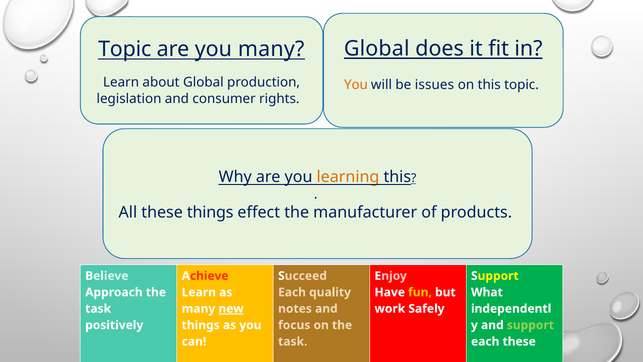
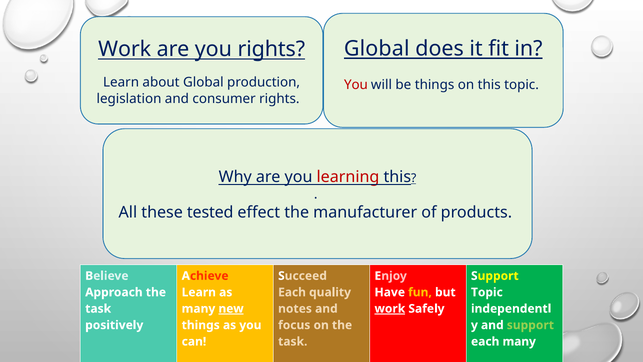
Topic at (125, 49): Topic -> Work
you many: many -> rights
You at (356, 85) colour: orange -> red
be issues: issues -> things
learning colour: orange -> red
these things: things -> tested
What at (487, 292): What -> Topic
work at (390, 308) underline: none -> present
each these: these -> many
